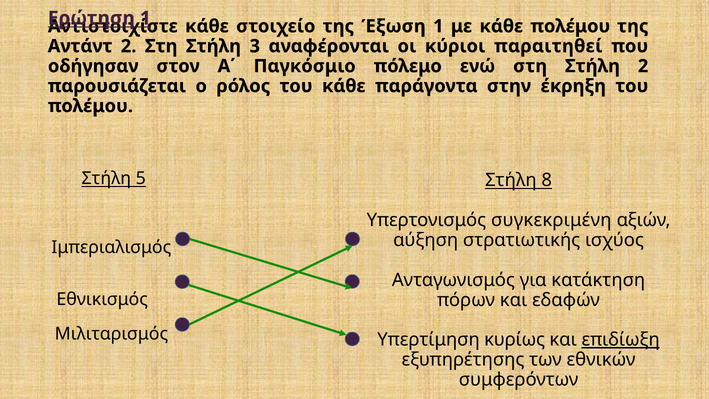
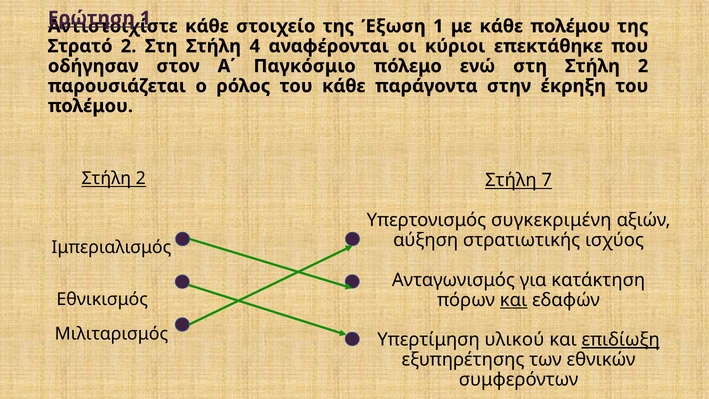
Αντάντ: Αντάντ -> Στρατό
3: 3 -> 4
παραιτηθεί: παραιτηθεί -> επεκτάθηκε
5 at (141, 179): 5 -> 2
8: 8 -> 7
και at (514, 300) underline: none -> present
κυρίως: κυρίως -> υλικού
